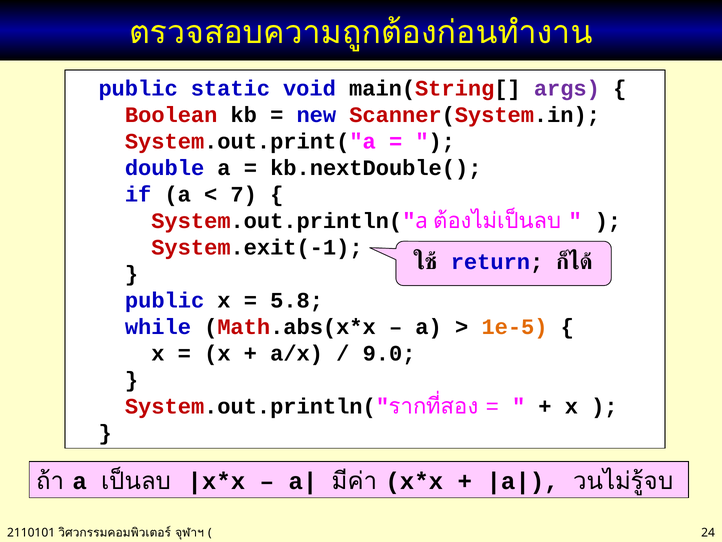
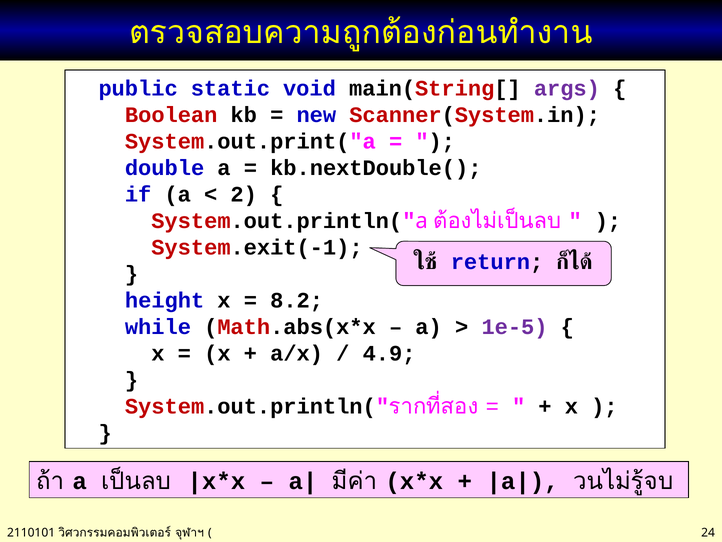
7: 7 -> 2
public at (165, 300): public -> height
5.8: 5.8 -> 8.2
1e-5 colour: orange -> purple
9.0: 9.0 -> 4.9
